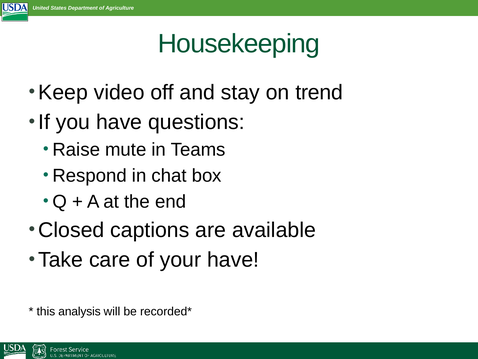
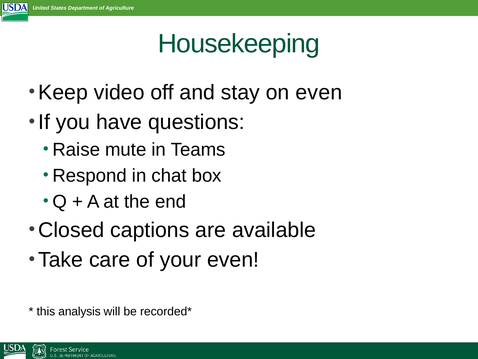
on trend: trend -> even
your have: have -> even
